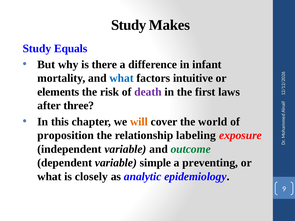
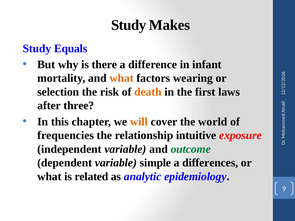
what at (122, 78) colour: blue -> orange
intuitive: intuitive -> wearing
elements: elements -> selection
death colour: purple -> orange
proposition: proposition -> frequencies
labeling: labeling -> intuitive
preventing: preventing -> differences
closely: closely -> related
